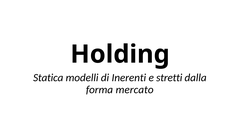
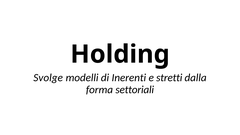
Statica: Statica -> Svolge
mercato: mercato -> settoriali
